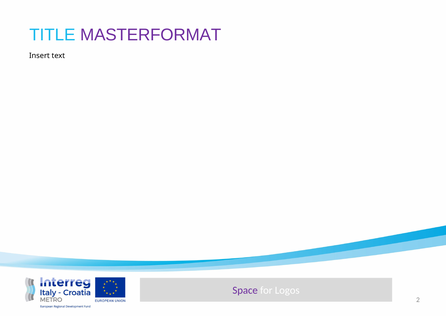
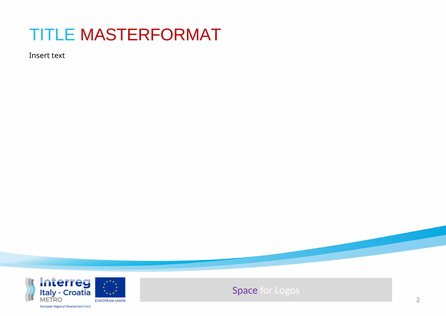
MASTERFORMAT colour: purple -> red
